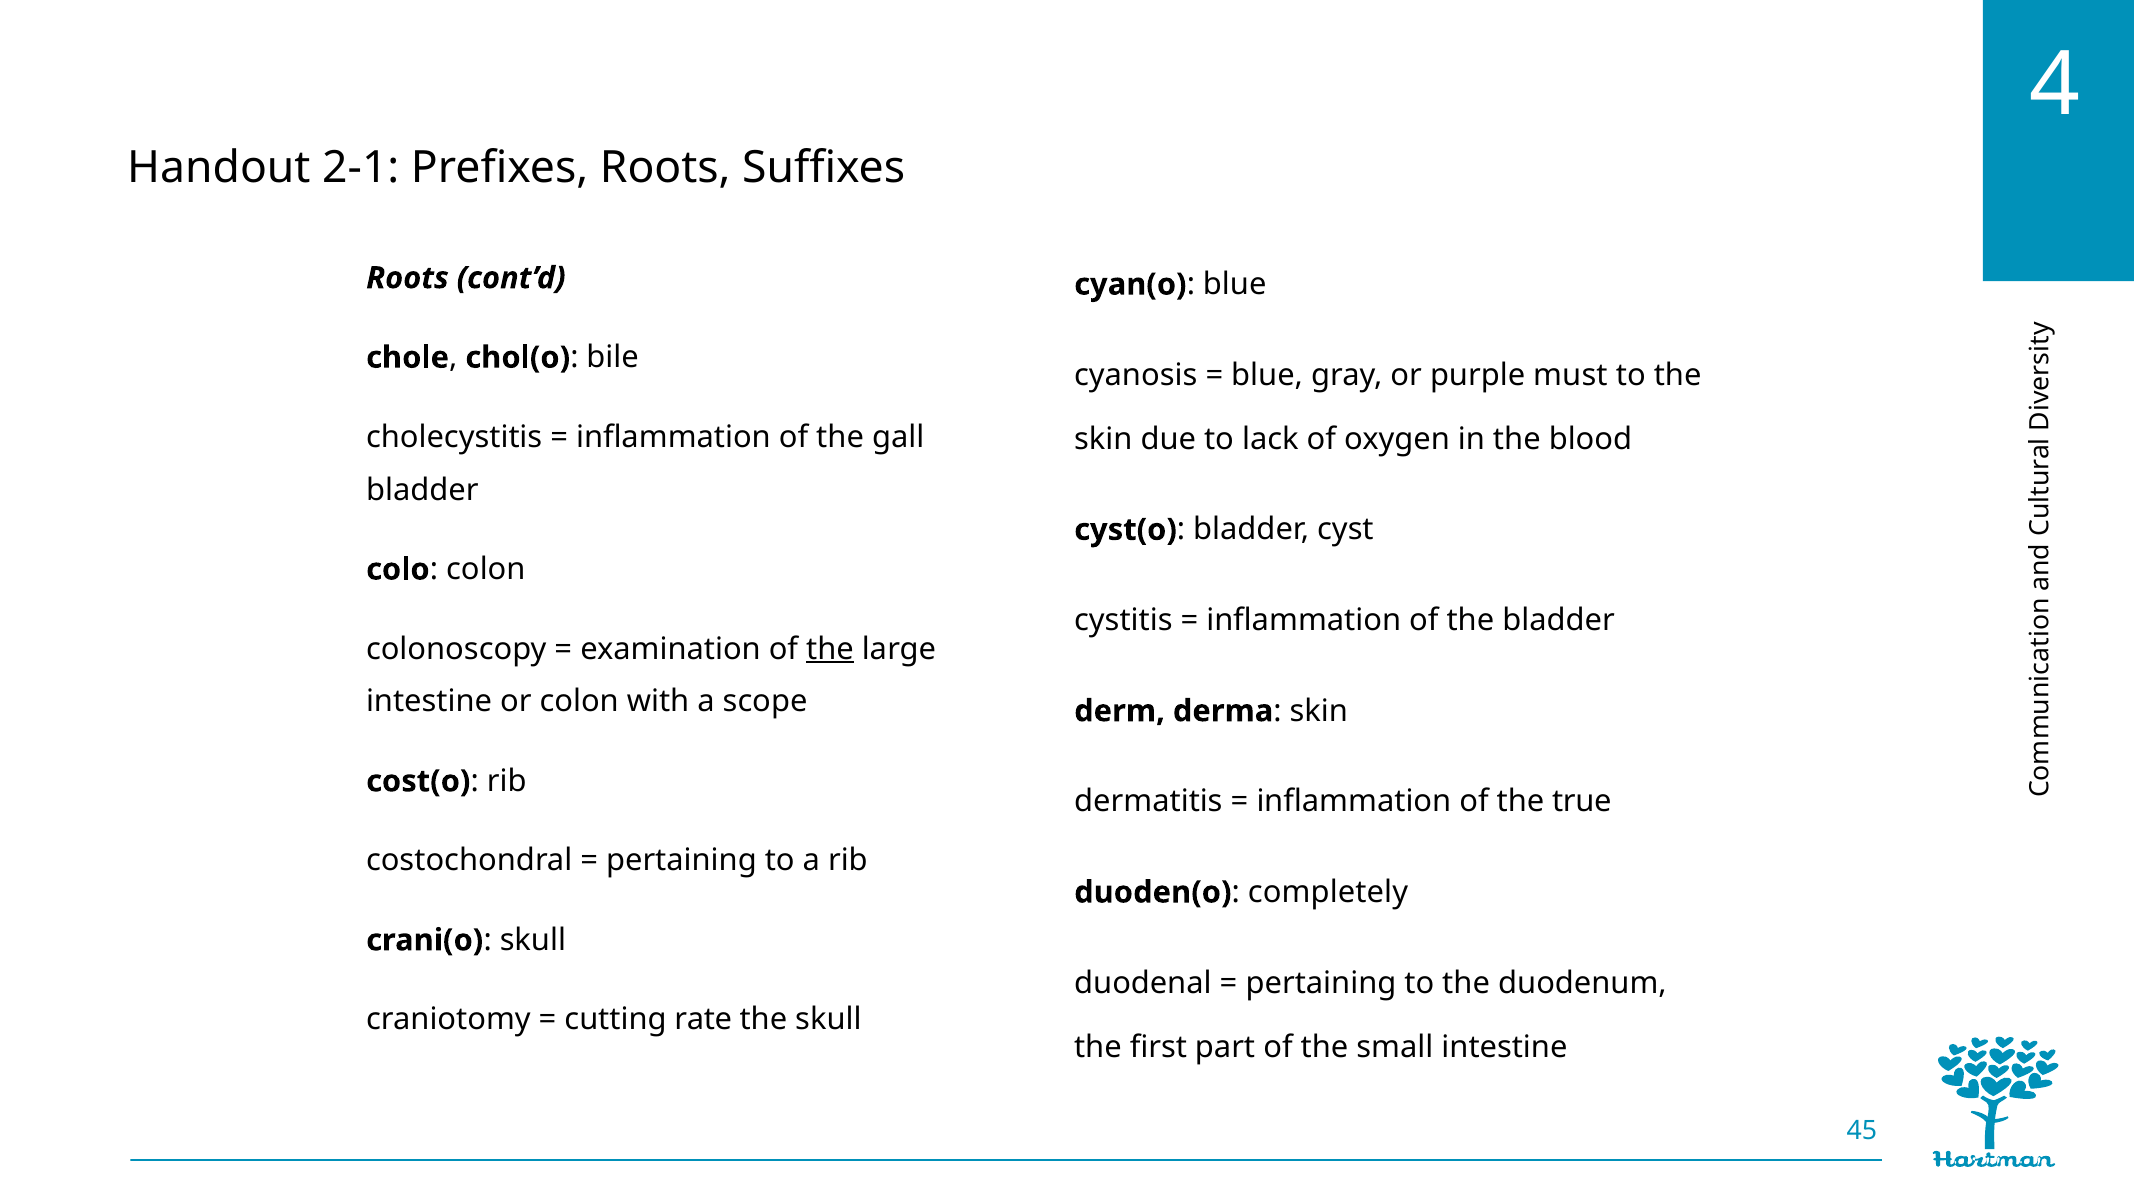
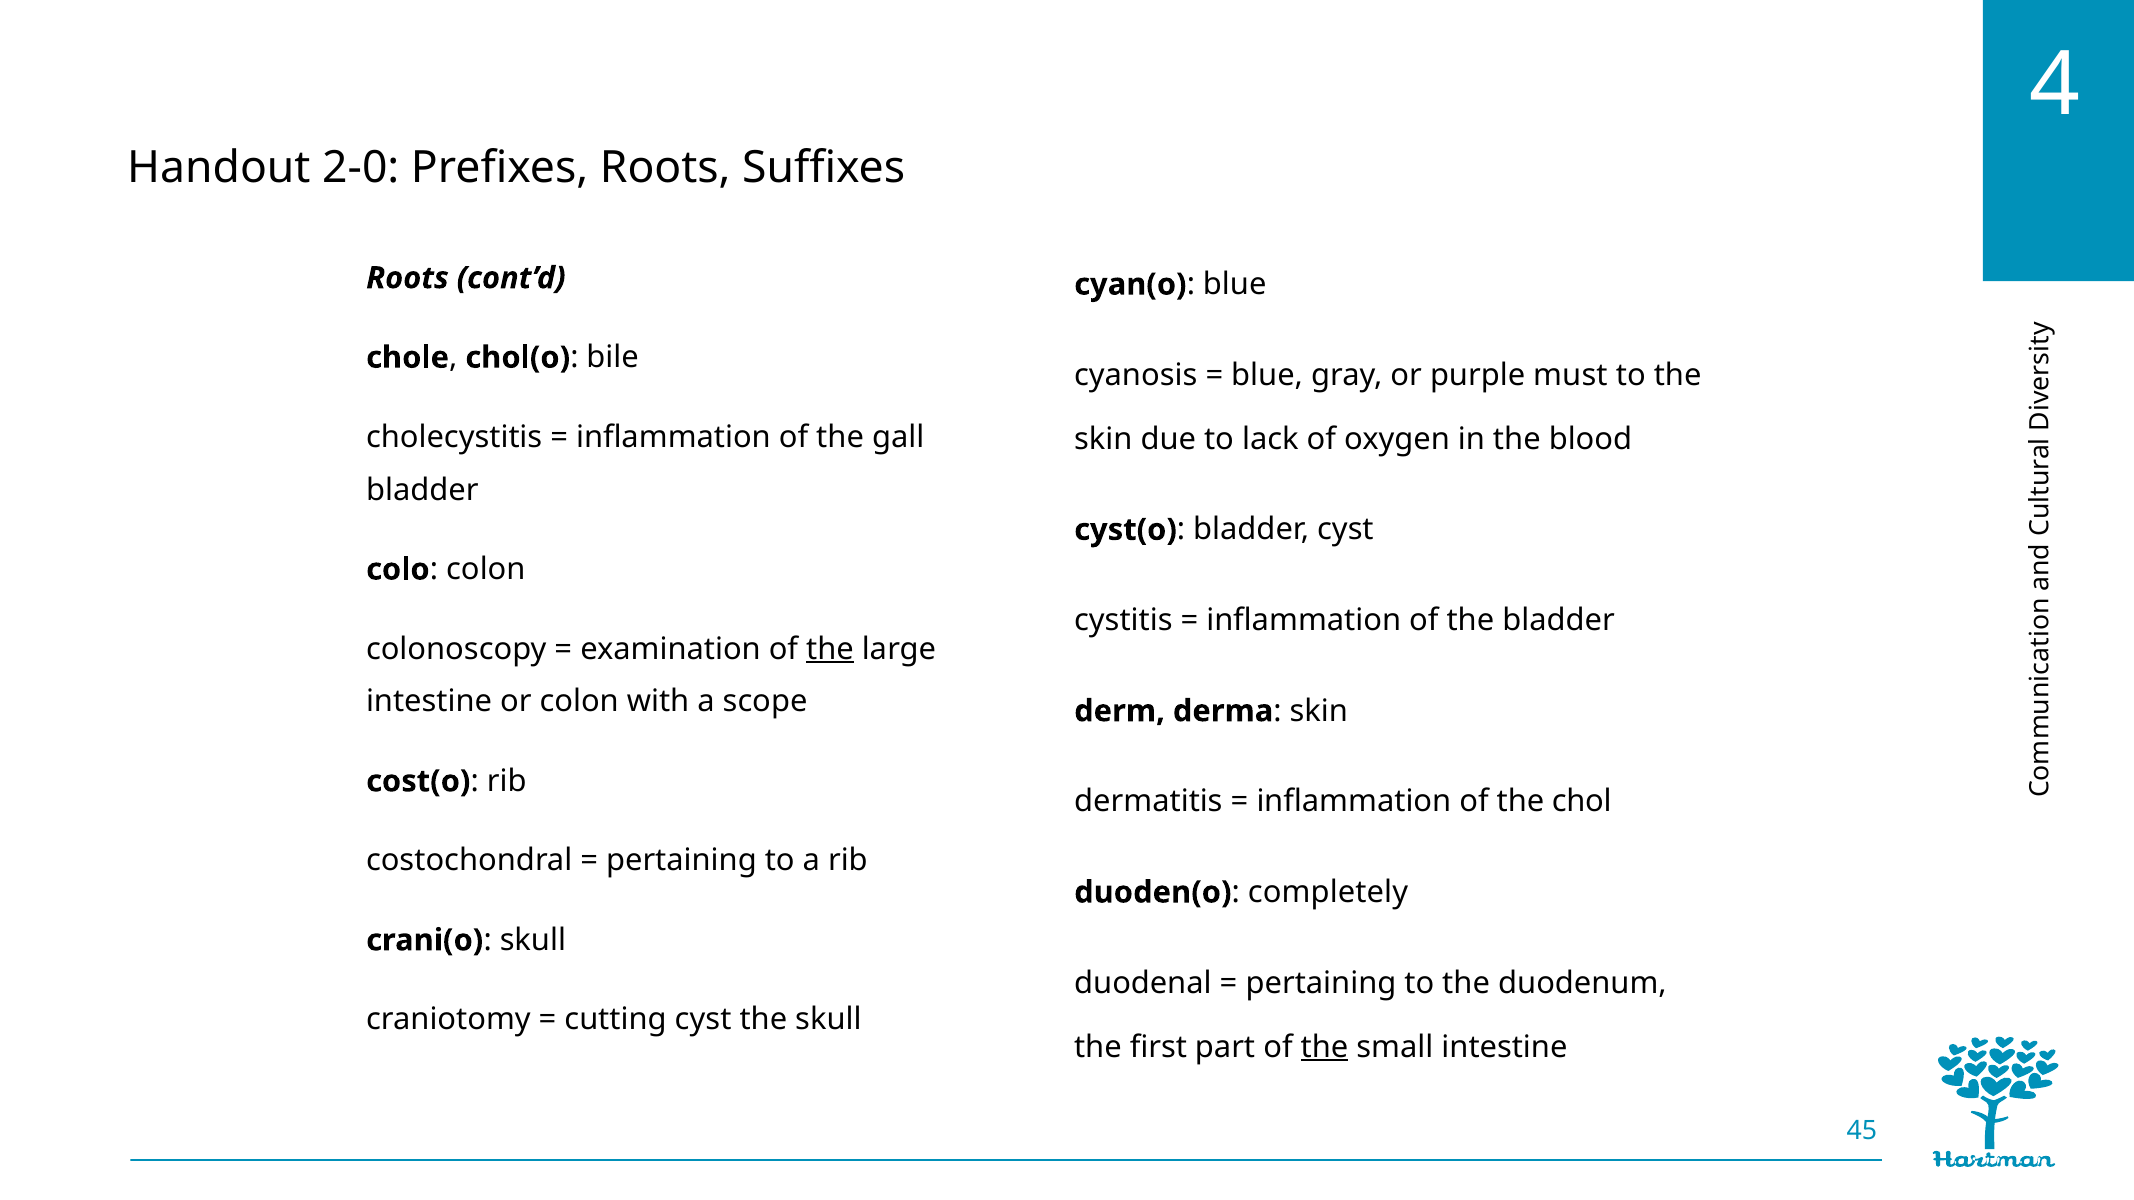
2-1: 2-1 -> 2-0
true: true -> chol
cutting rate: rate -> cyst
the at (1325, 1047) underline: none -> present
